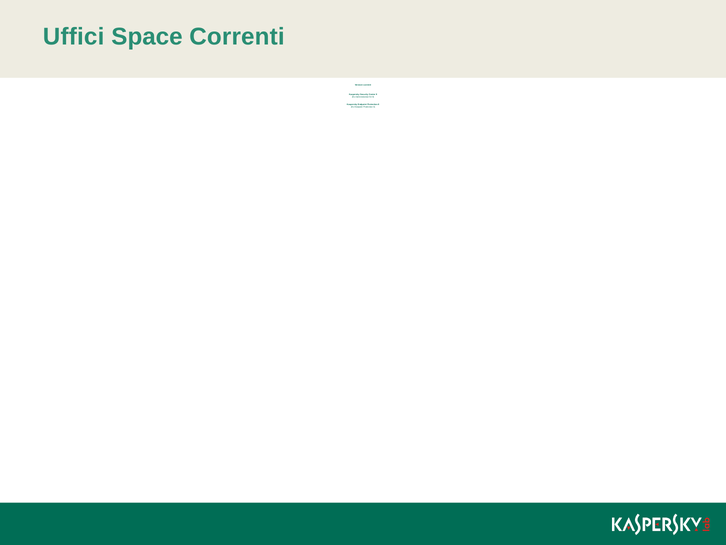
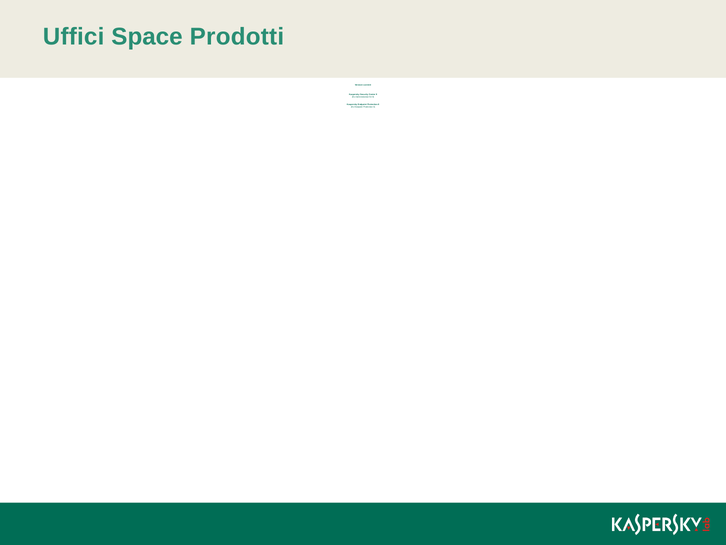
Space Correnti: Correnti -> Prodotti
